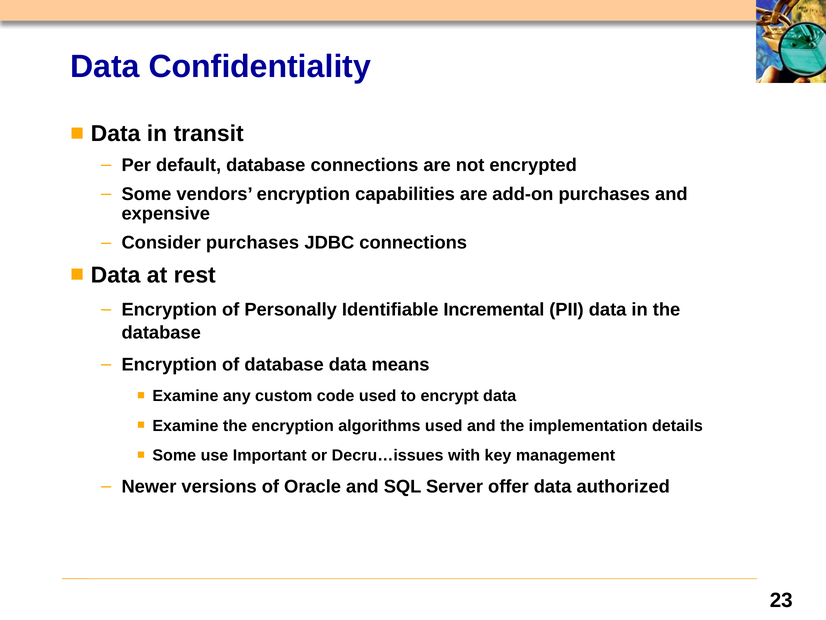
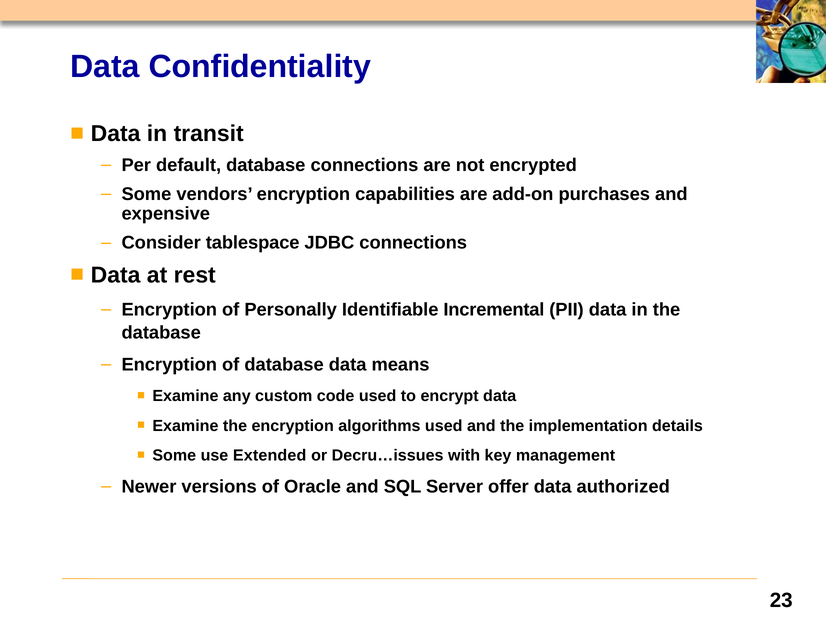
Consider purchases: purchases -> tablespace
Important: Important -> Extended
